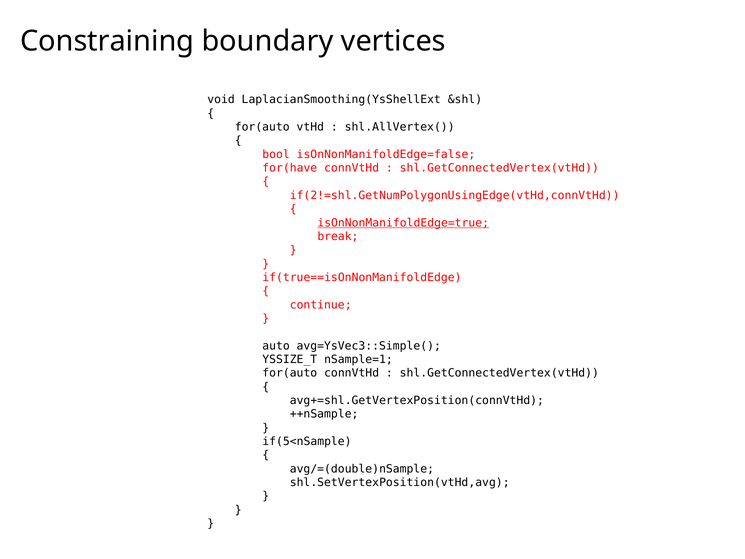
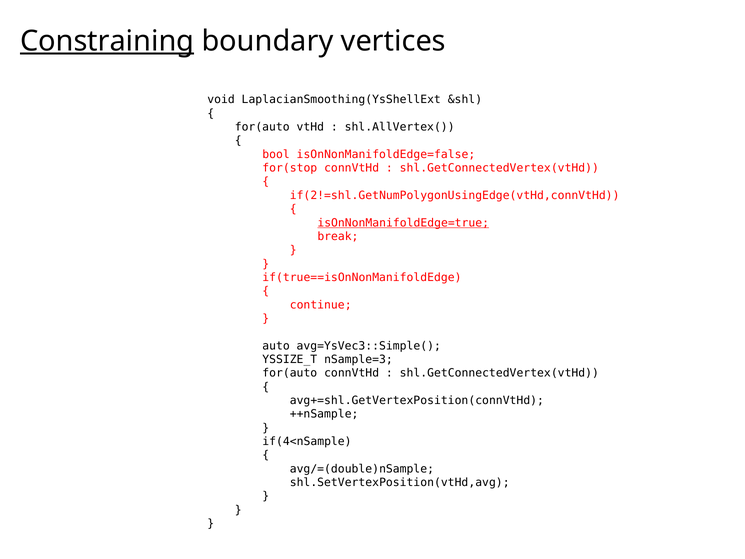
Constraining underline: none -> present
for(have: for(have -> for(stop
nSample=1: nSample=1 -> nSample=3
if(5<nSample: if(5<nSample -> if(4<nSample
